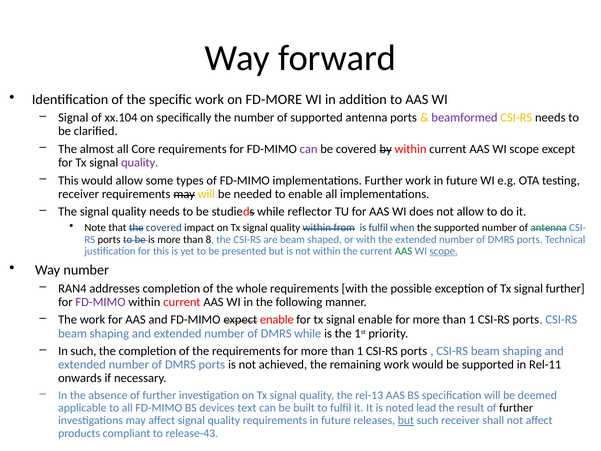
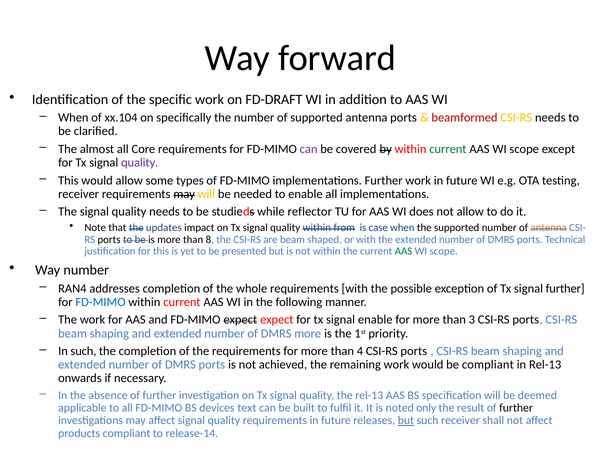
FD-MORE: FD-MORE -> FD-DRAFT
Signal at (73, 118): Signal -> When
beamformed colour: purple -> red
current at (448, 149) colour: black -> green
the covered: covered -> updates
is fulfil: fulfil -> case
antenna at (549, 228) colour: green -> orange
scope at (444, 251) underline: present -> none
FD-MIMO at (101, 302) colour: purple -> blue
expect enable: enable -> expect
1 at (472, 320): 1 -> 3
DMRS while: while -> more
1 at (360, 351): 1 -> 4
be supported: supported -> compliant
in Rel-11: Rel-11 -> Rel-13
lead: lead -> only
release-43: release-43 -> release-14
